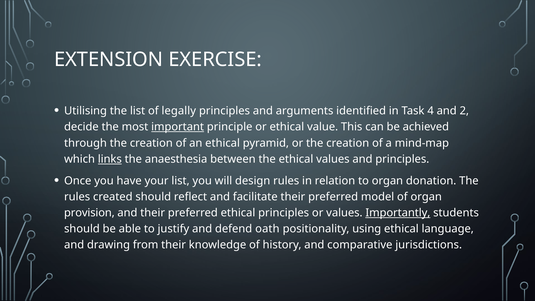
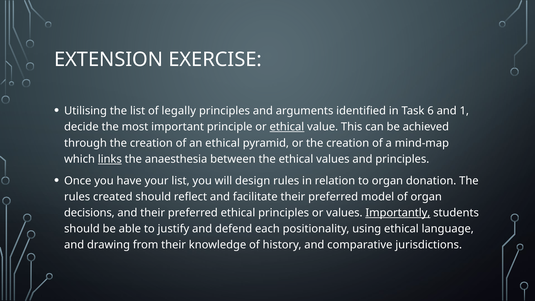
4: 4 -> 6
2: 2 -> 1
important underline: present -> none
ethical at (287, 127) underline: none -> present
provision: provision -> decisions
oath: oath -> each
